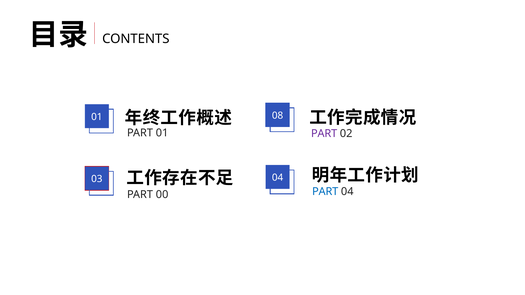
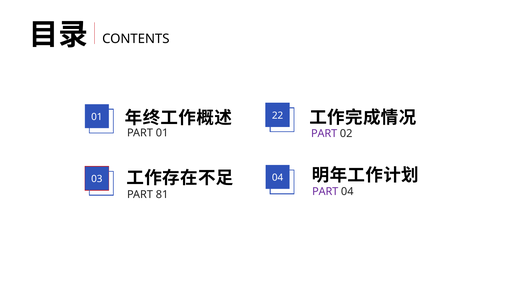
08: 08 -> 22
PART at (325, 192) colour: blue -> purple
00: 00 -> 81
